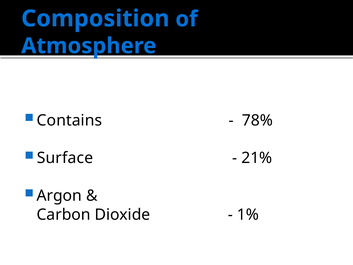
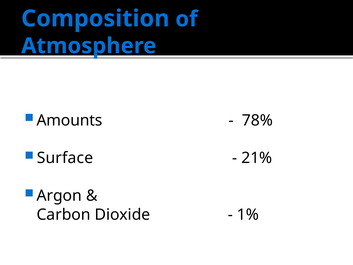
Contains: Contains -> Amounts
